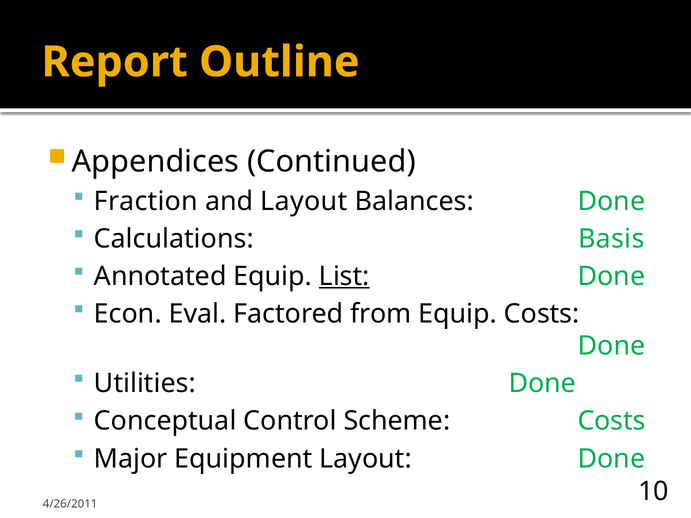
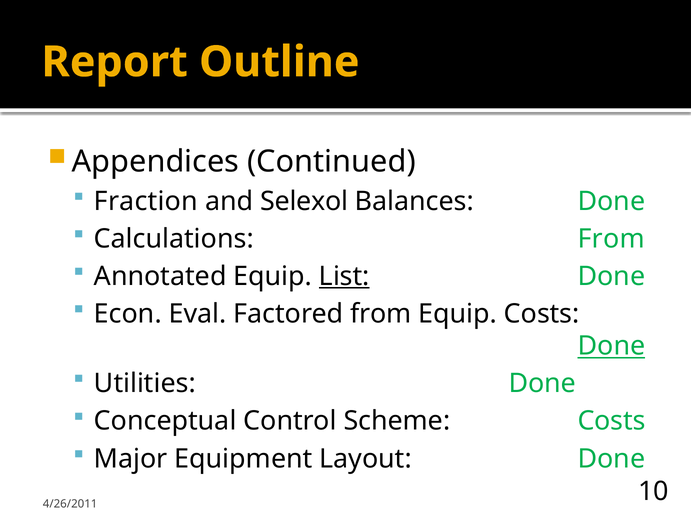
and Layout: Layout -> Selexol
Calculations Basis: Basis -> From
Done at (611, 346) underline: none -> present
